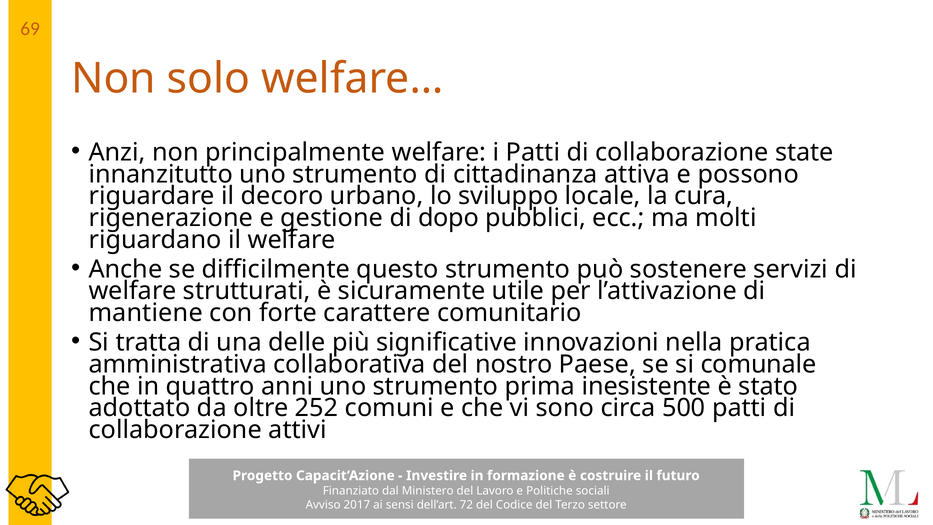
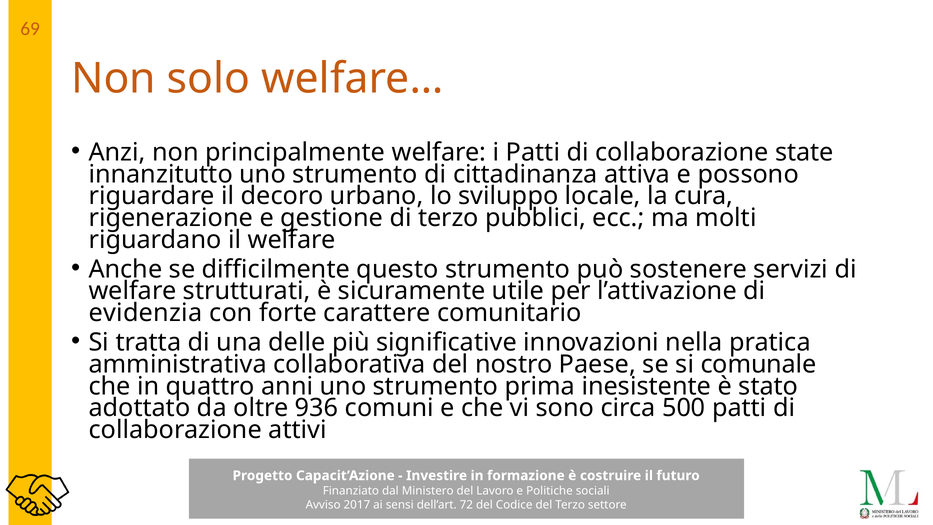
di dopo: dopo -> terzo
mantiene: mantiene -> evidenzia
252: 252 -> 936
